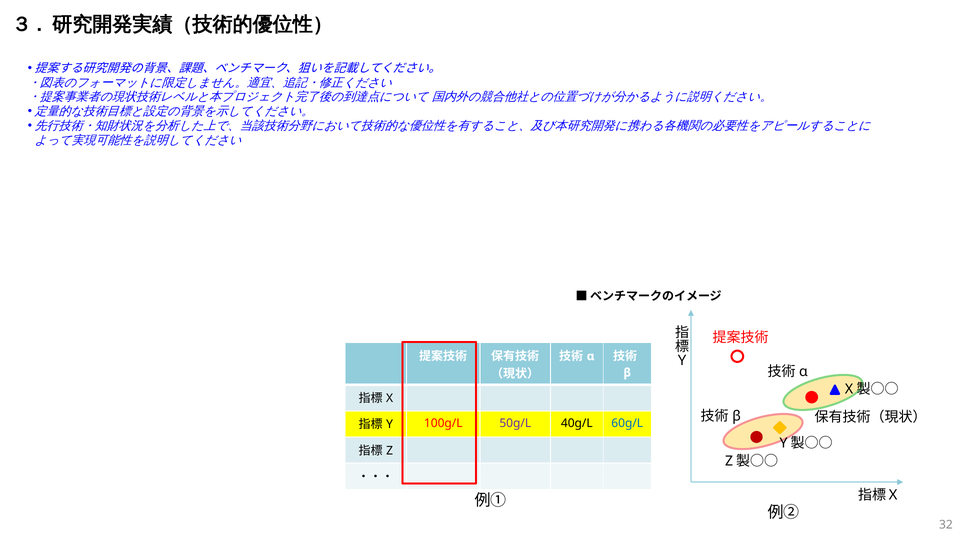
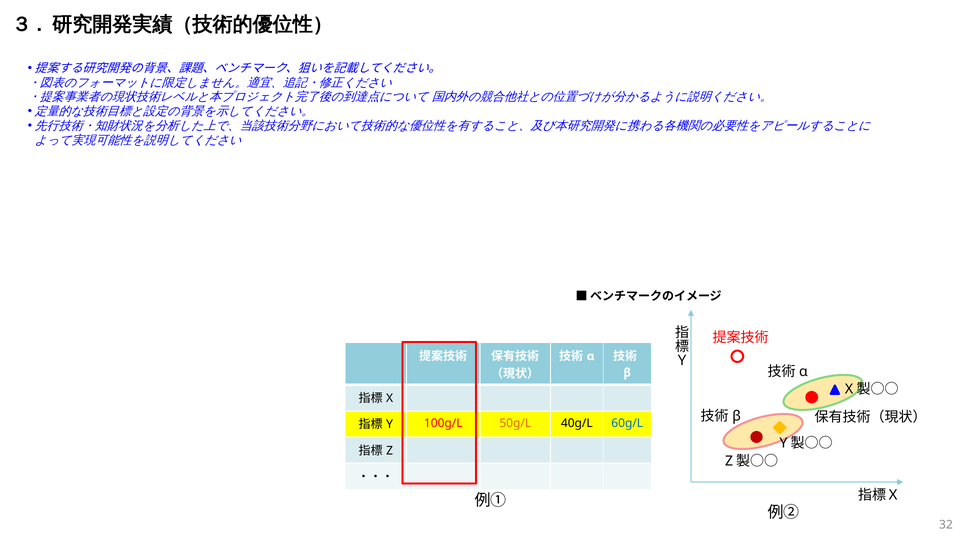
50g/L colour: purple -> orange
